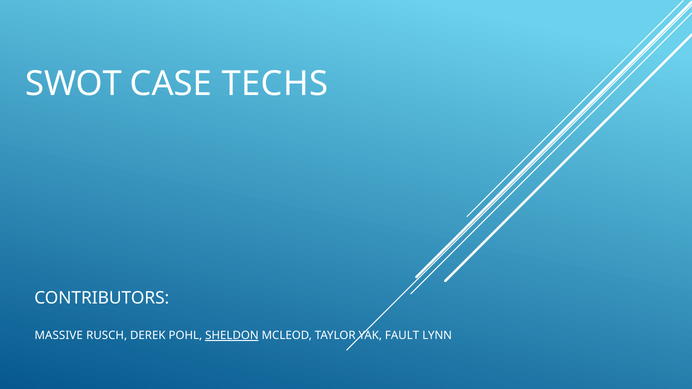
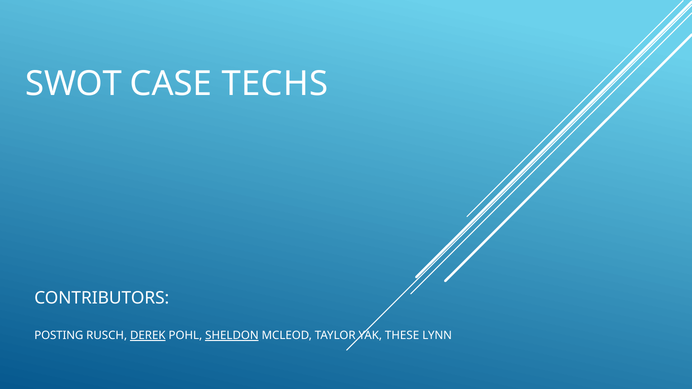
MASSIVE: MASSIVE -> POSTING
DEREK underline: none -> present
FAULT: FAULT -> THESE
